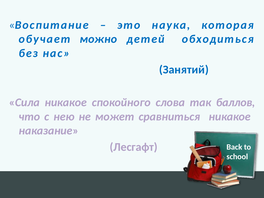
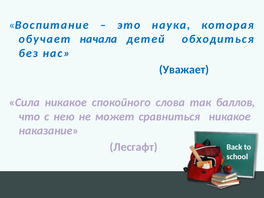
можно: можно -> начала
Занятий: Занятий -> Уважает
